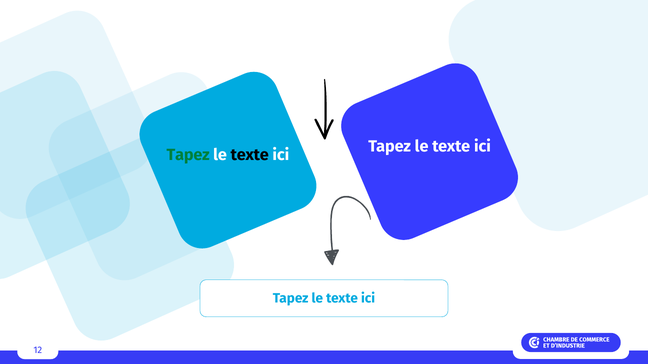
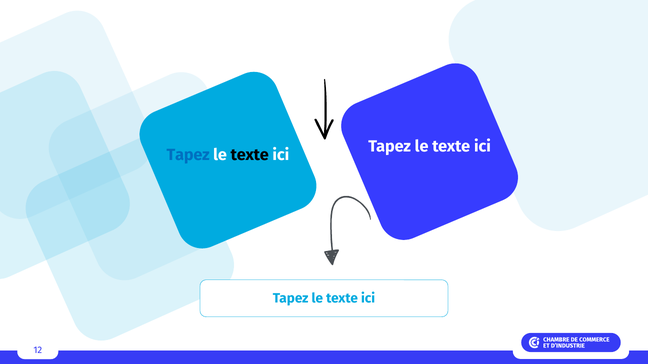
Tapez at (188, 155) colour: green -> blue
